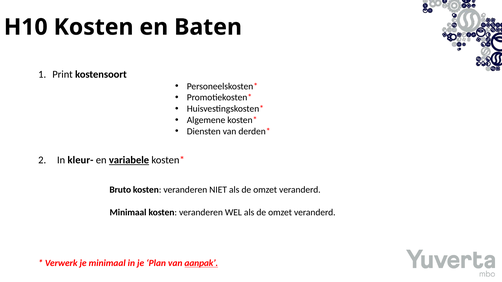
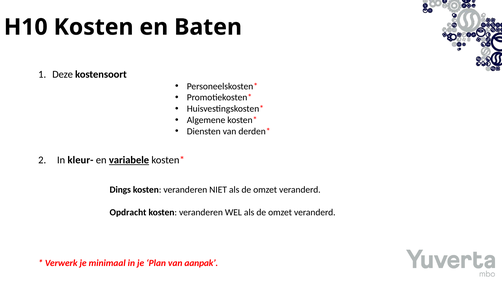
Print: Print -> Deze
Bruto: Bruto -> Dings
Minimaal at (128, 213): Minimaal -> Opdracht
aanpak underline: present -> none
